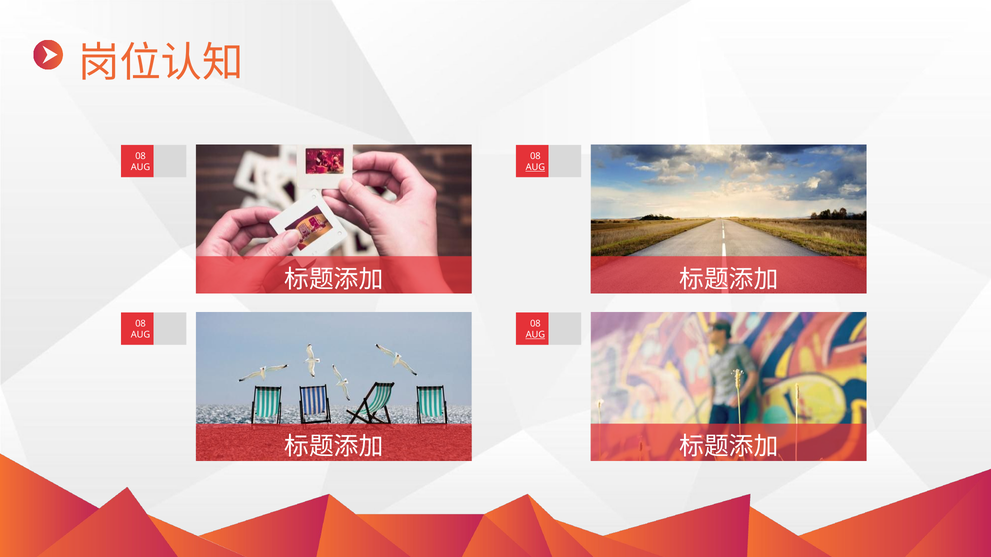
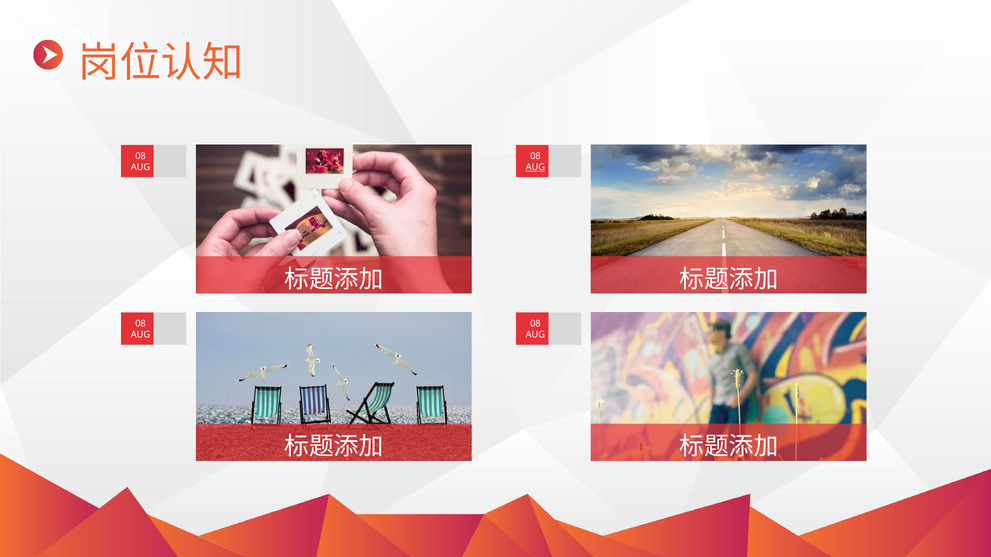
AUG at (535, 335) underline: present -> none
